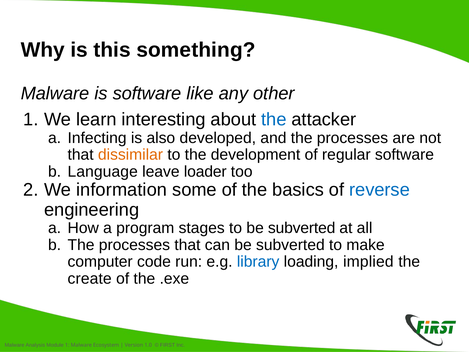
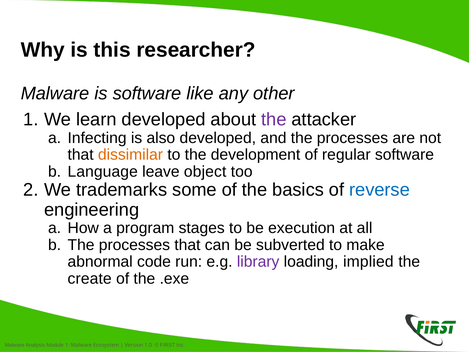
something: something -> researcher
learn interesting: interesting -> developed
the at (274, 119) colour: blue -> purple
loader: loader -> object
information: information -> trademarks
to be subverted: subverted -> execution
computer: computer -> abnormal
library colour: blue -> purple
